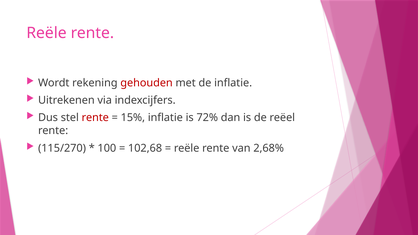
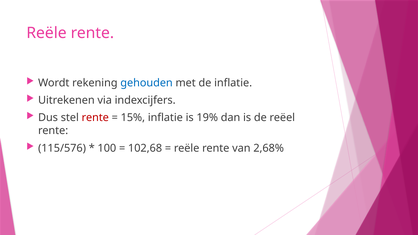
gehouden colour: red -> blue
72%: 72% -> 19%
115/270: 115/270 -> 115/576
